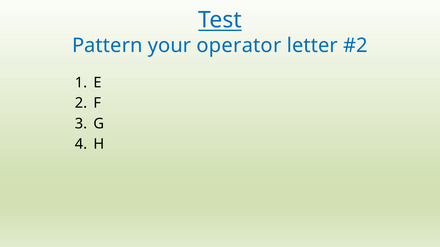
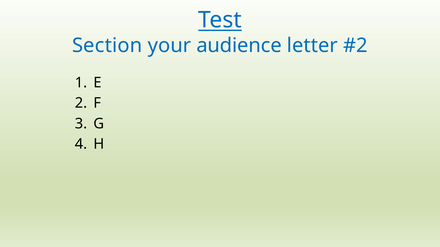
Pattern: Pattern -> Section
operator: operator -> audience
